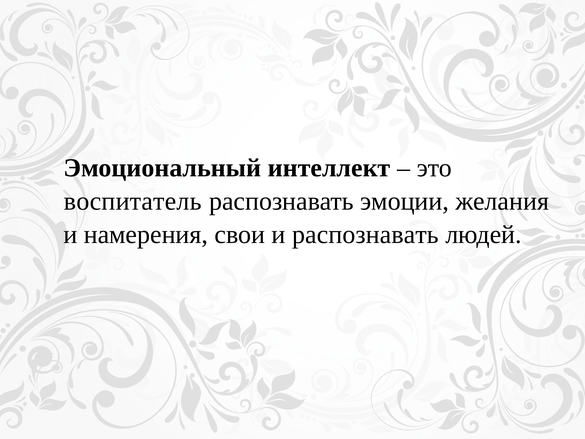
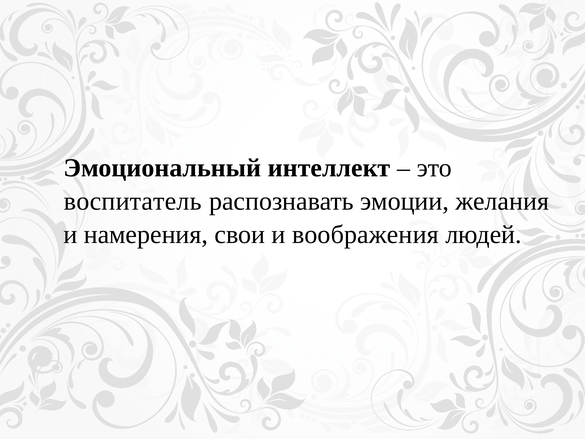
и распознавать: распознавать -> воображения
